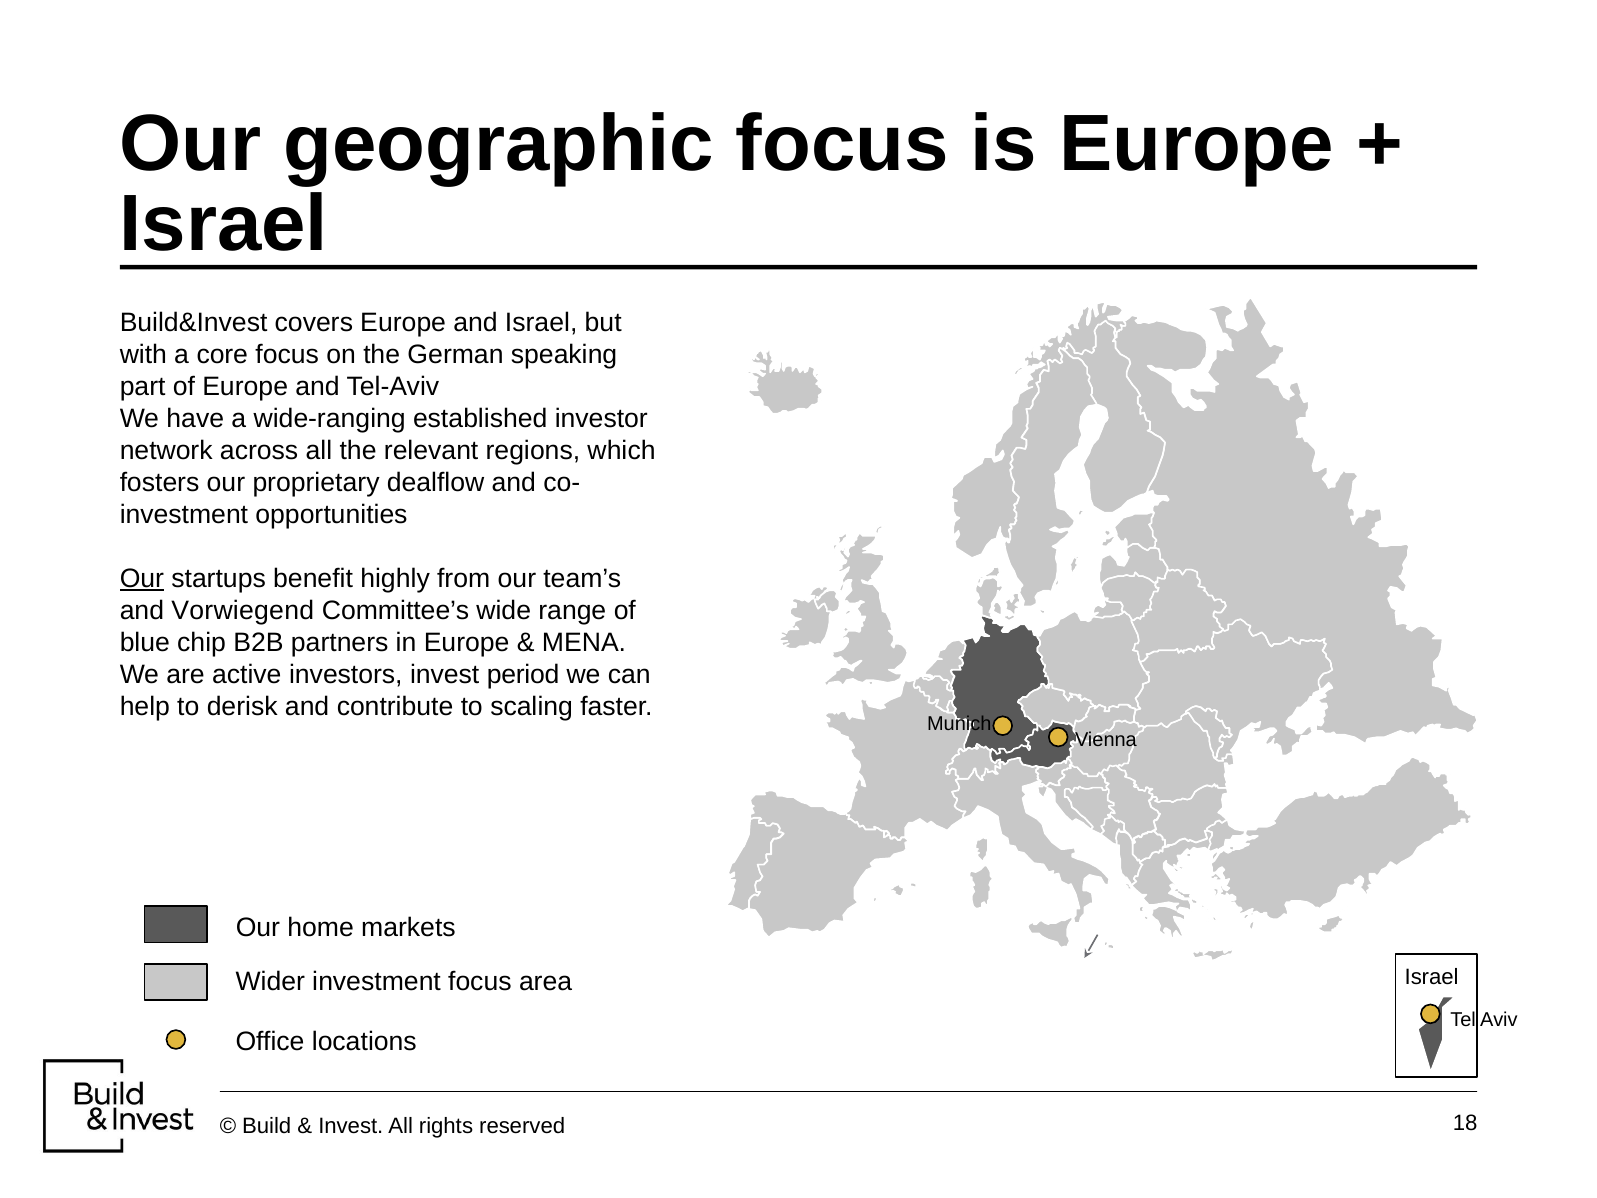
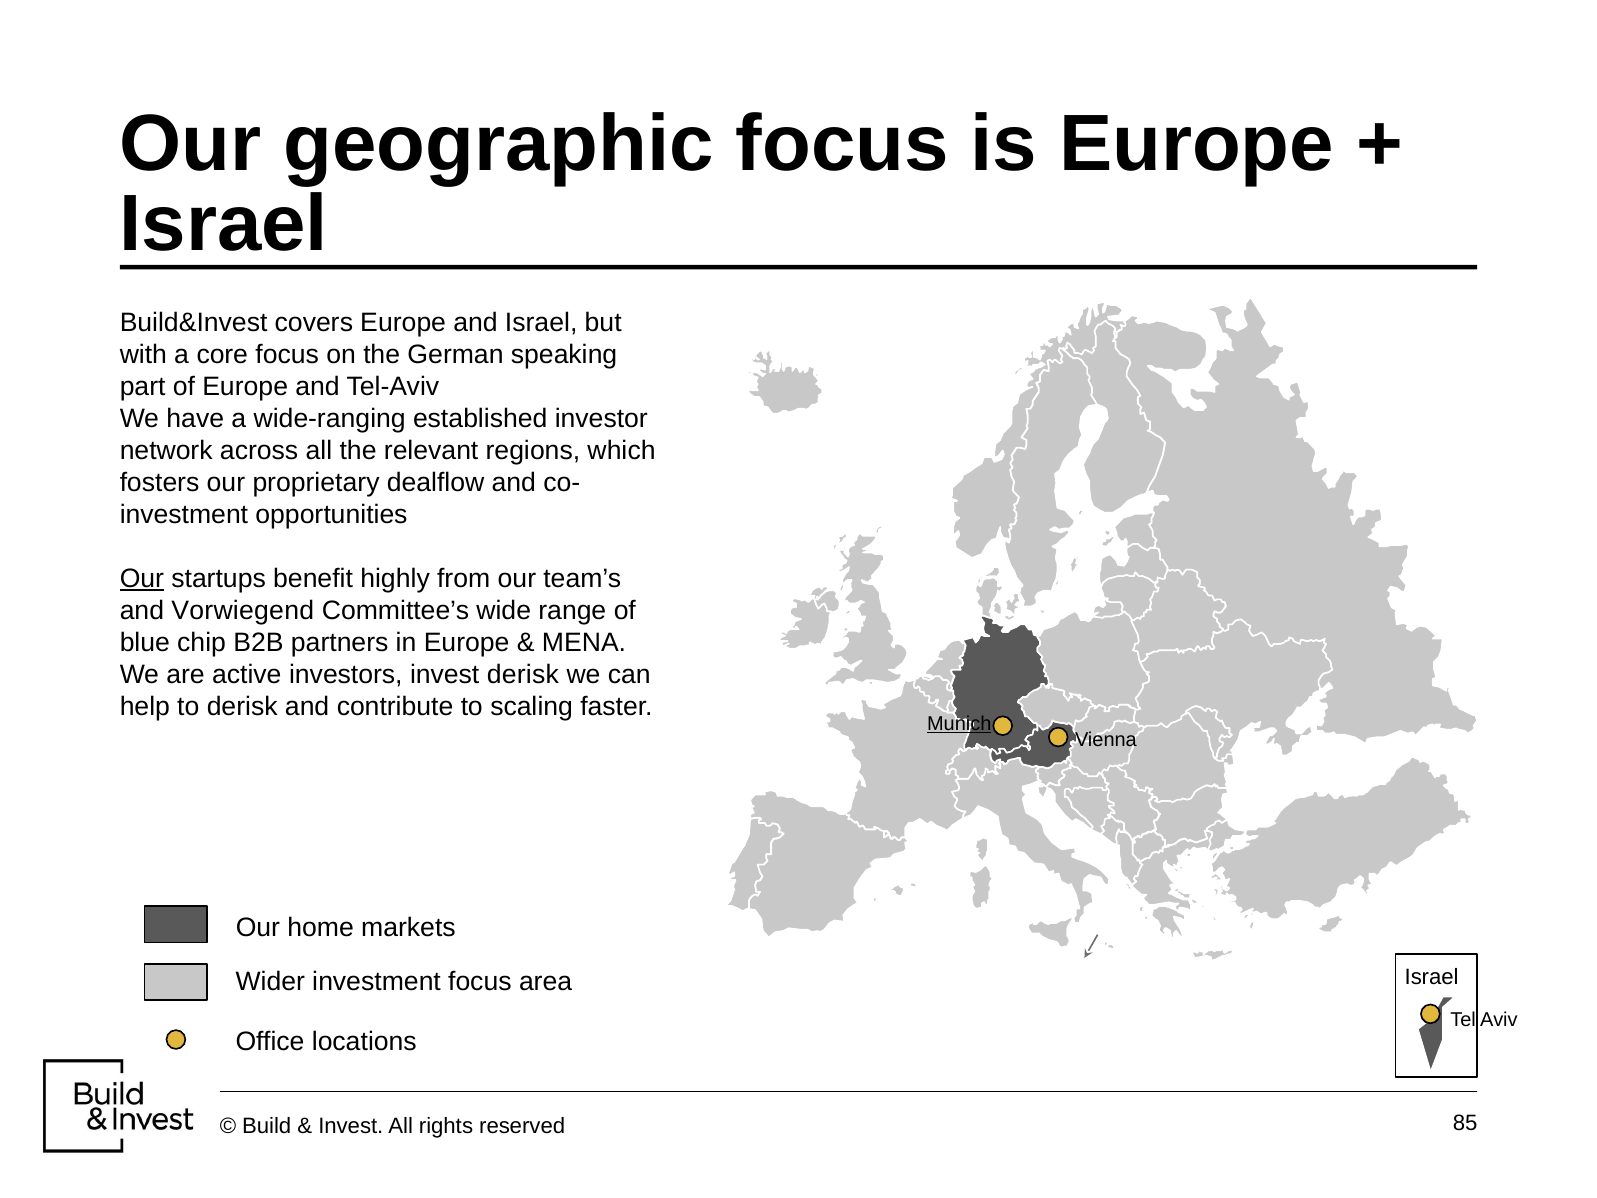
invest period: period -> derisk
Munich underline: none -> present
18: 18 -> 85
